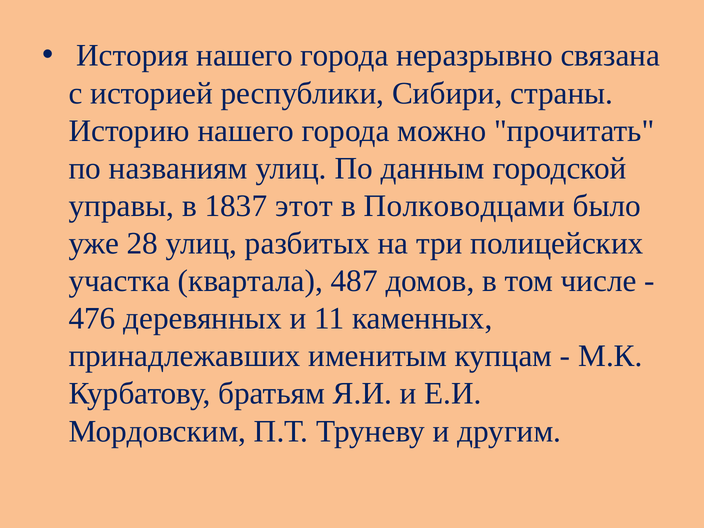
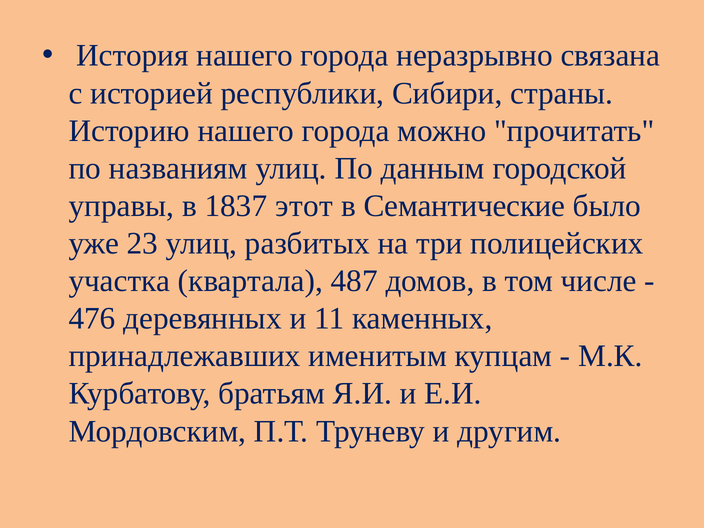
Полководцами: Полководцами -> Семантические
28: 28 -> 23
